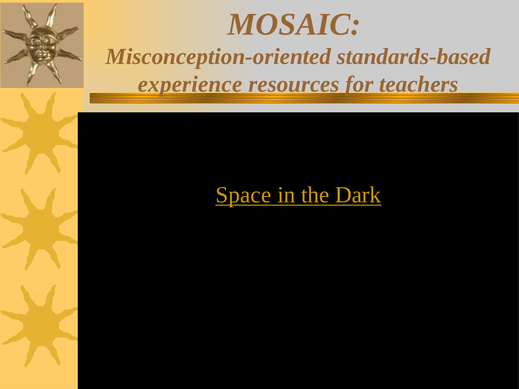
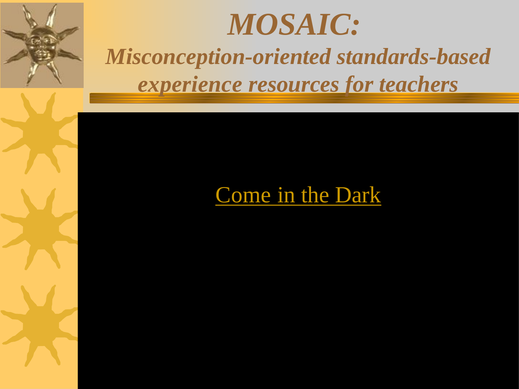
Space: Space -> Come
